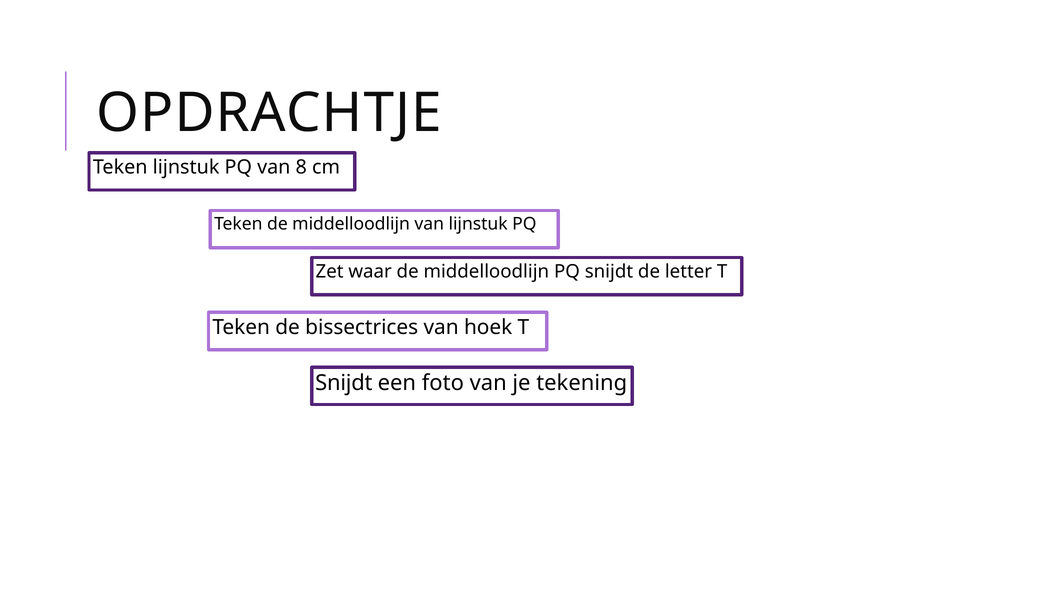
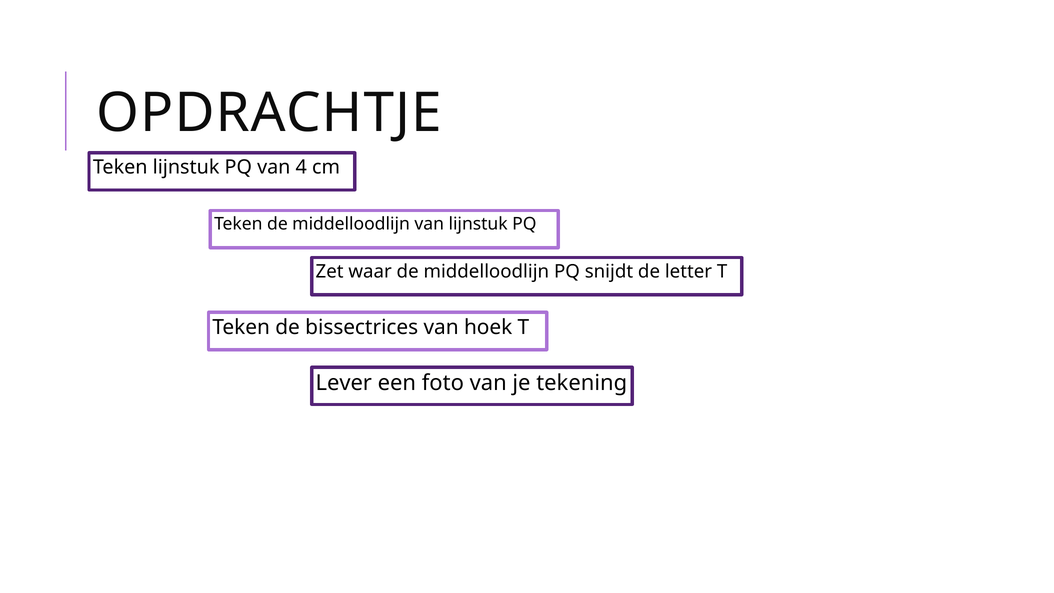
8: 8 -> 4
Snijdt at (344, 383): Snijdt -> Lever
